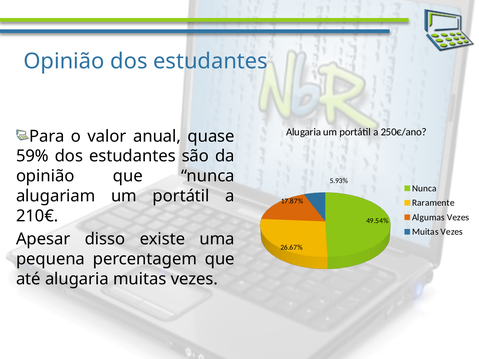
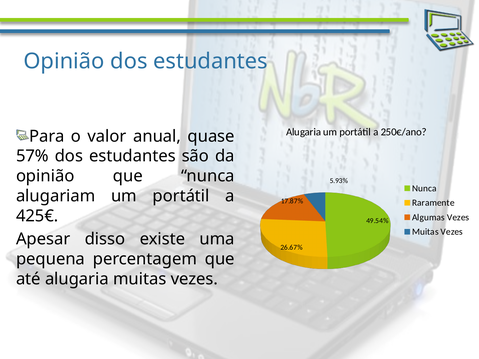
59%: 59% -> 57%
210€: 210€ -> 425€
